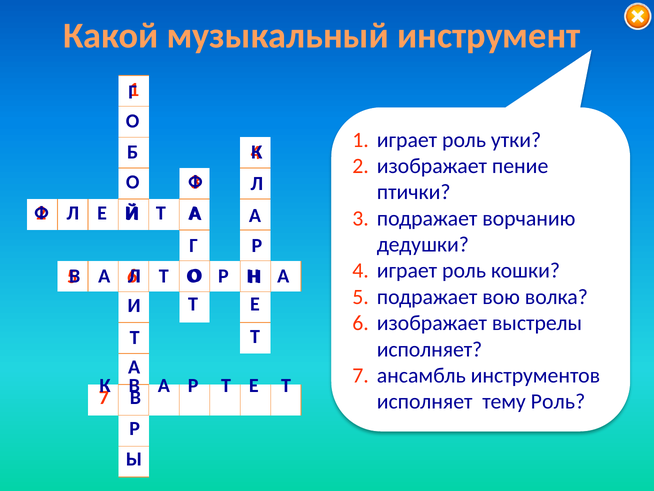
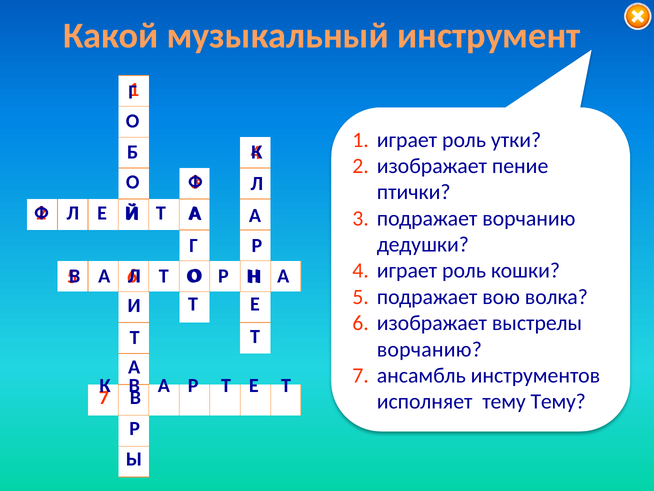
исполняет at (430, 349): исполняет -> ворчанию
тему Роль: Роль -> Тему
